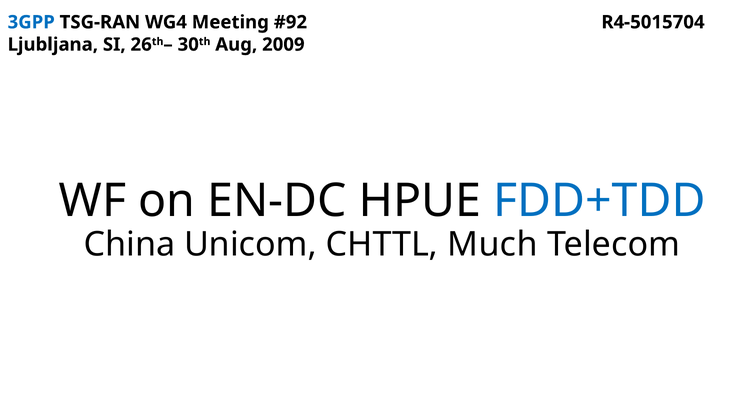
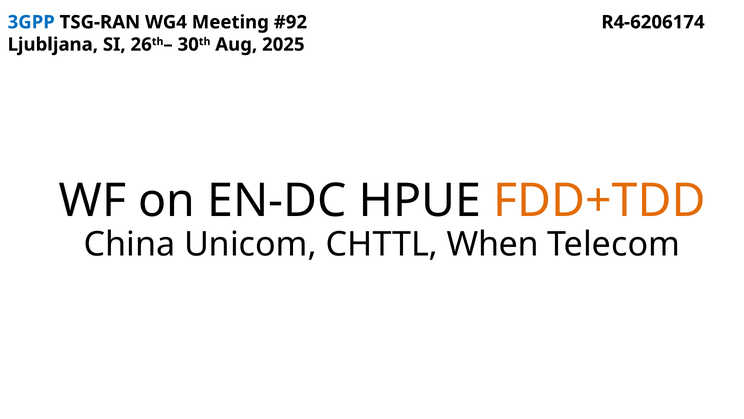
R4-5015704: R4-5015704 -> R4-6206174
2009: 2009 -> 2025
FDD+TDD colour: blue -> orange
Much: Much -> When
